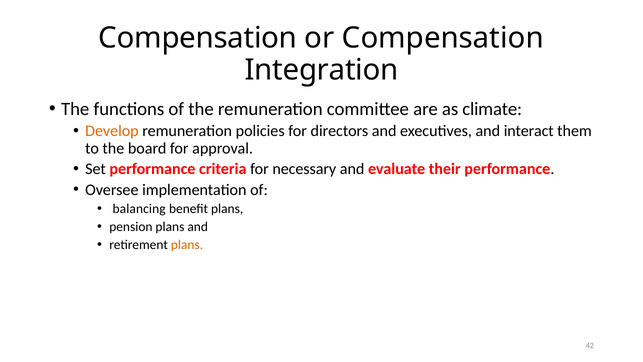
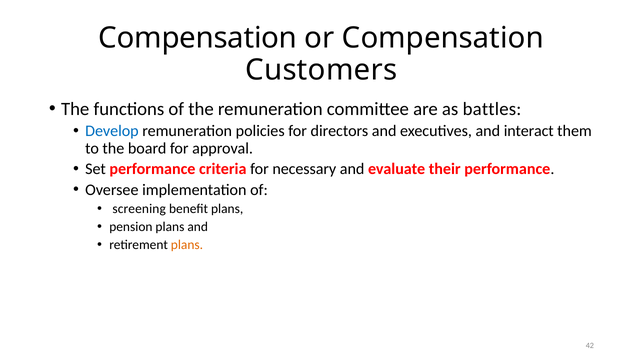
Integration: Integration -> Customers
climate: climate -> battles
Develop colour: orange -> blue
balancing: balancing -> screening
